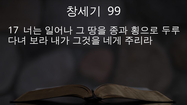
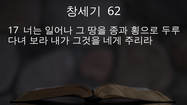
99: 99 -> 62
